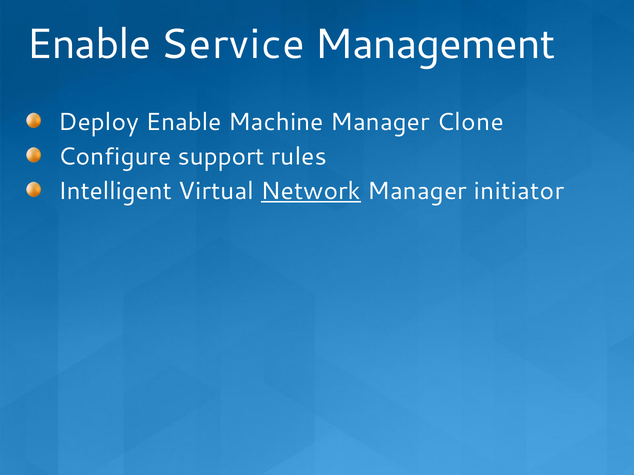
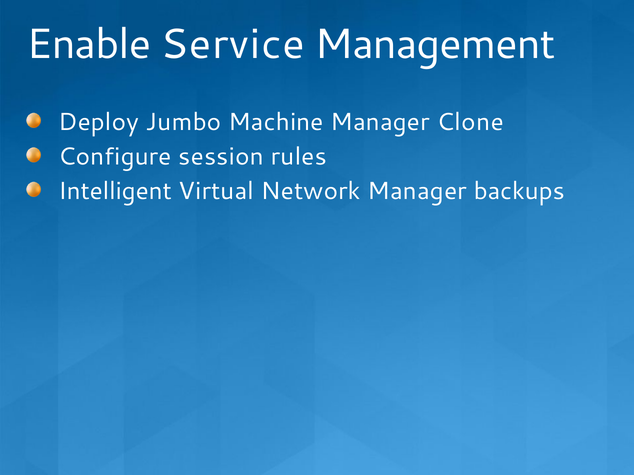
Deploy Enable: Enable -> Jumbo
support: support -> session
Network underline: present -> none
initiator: initiator -> backups
